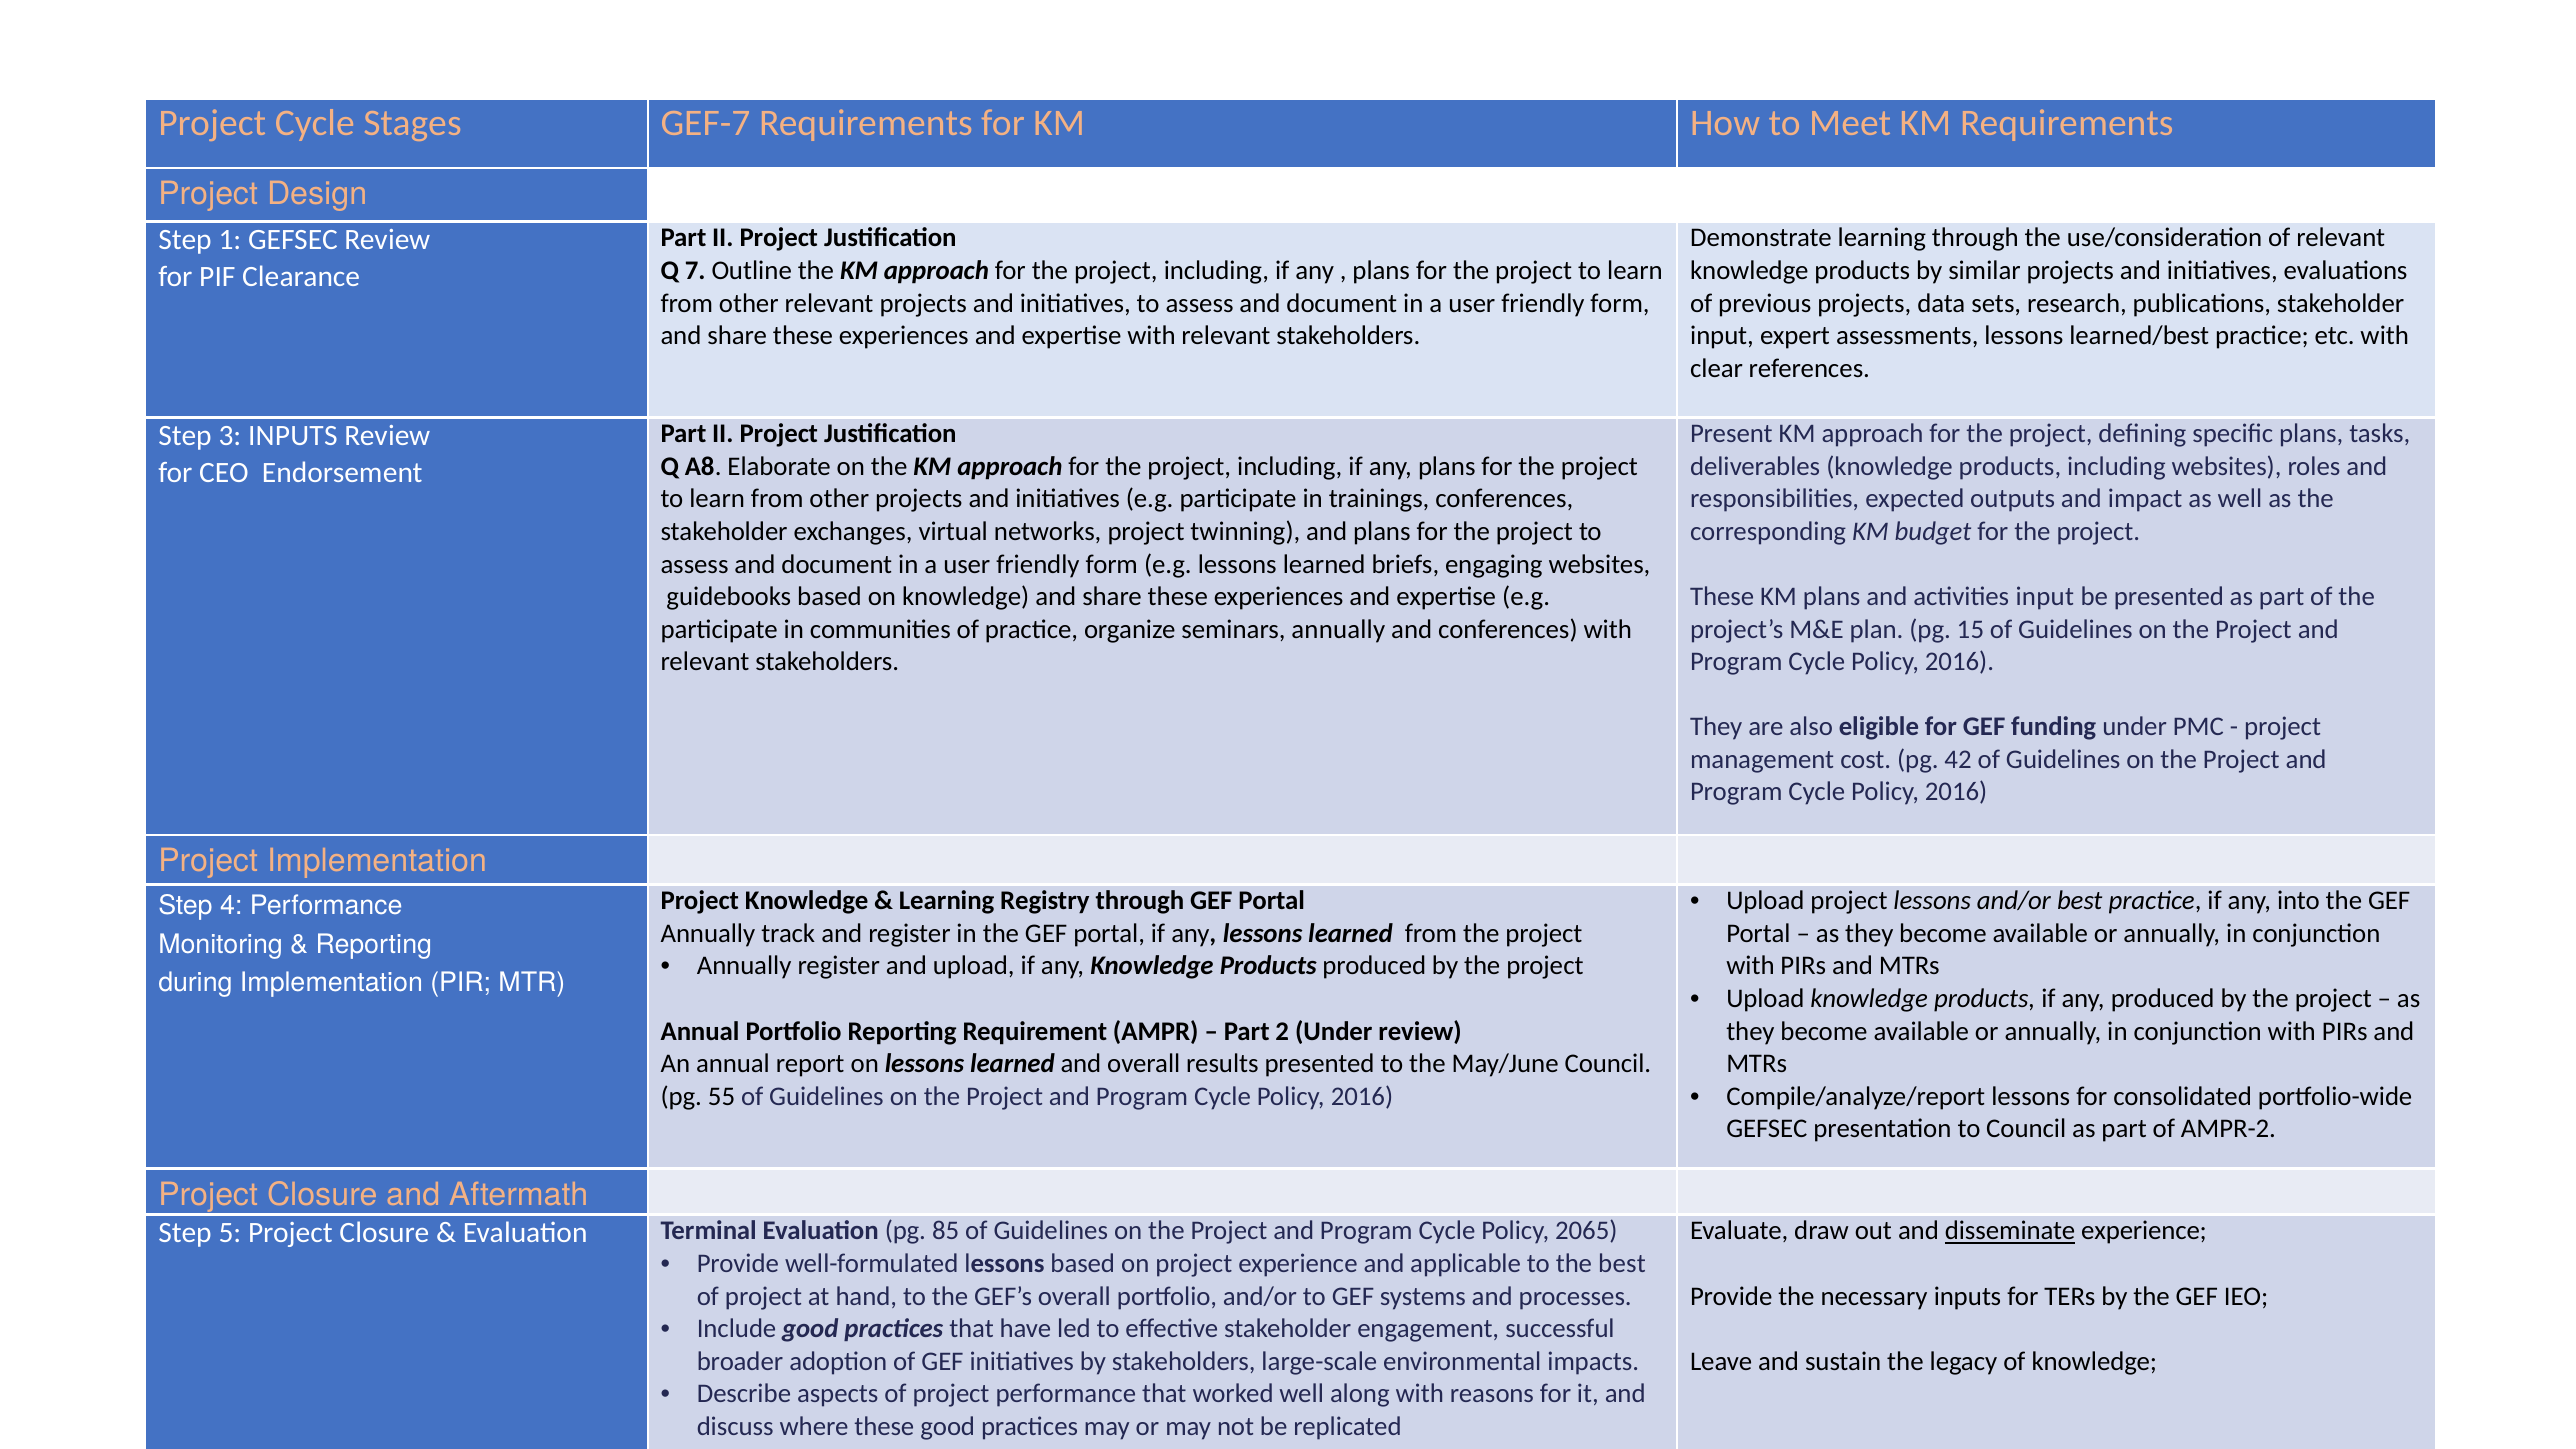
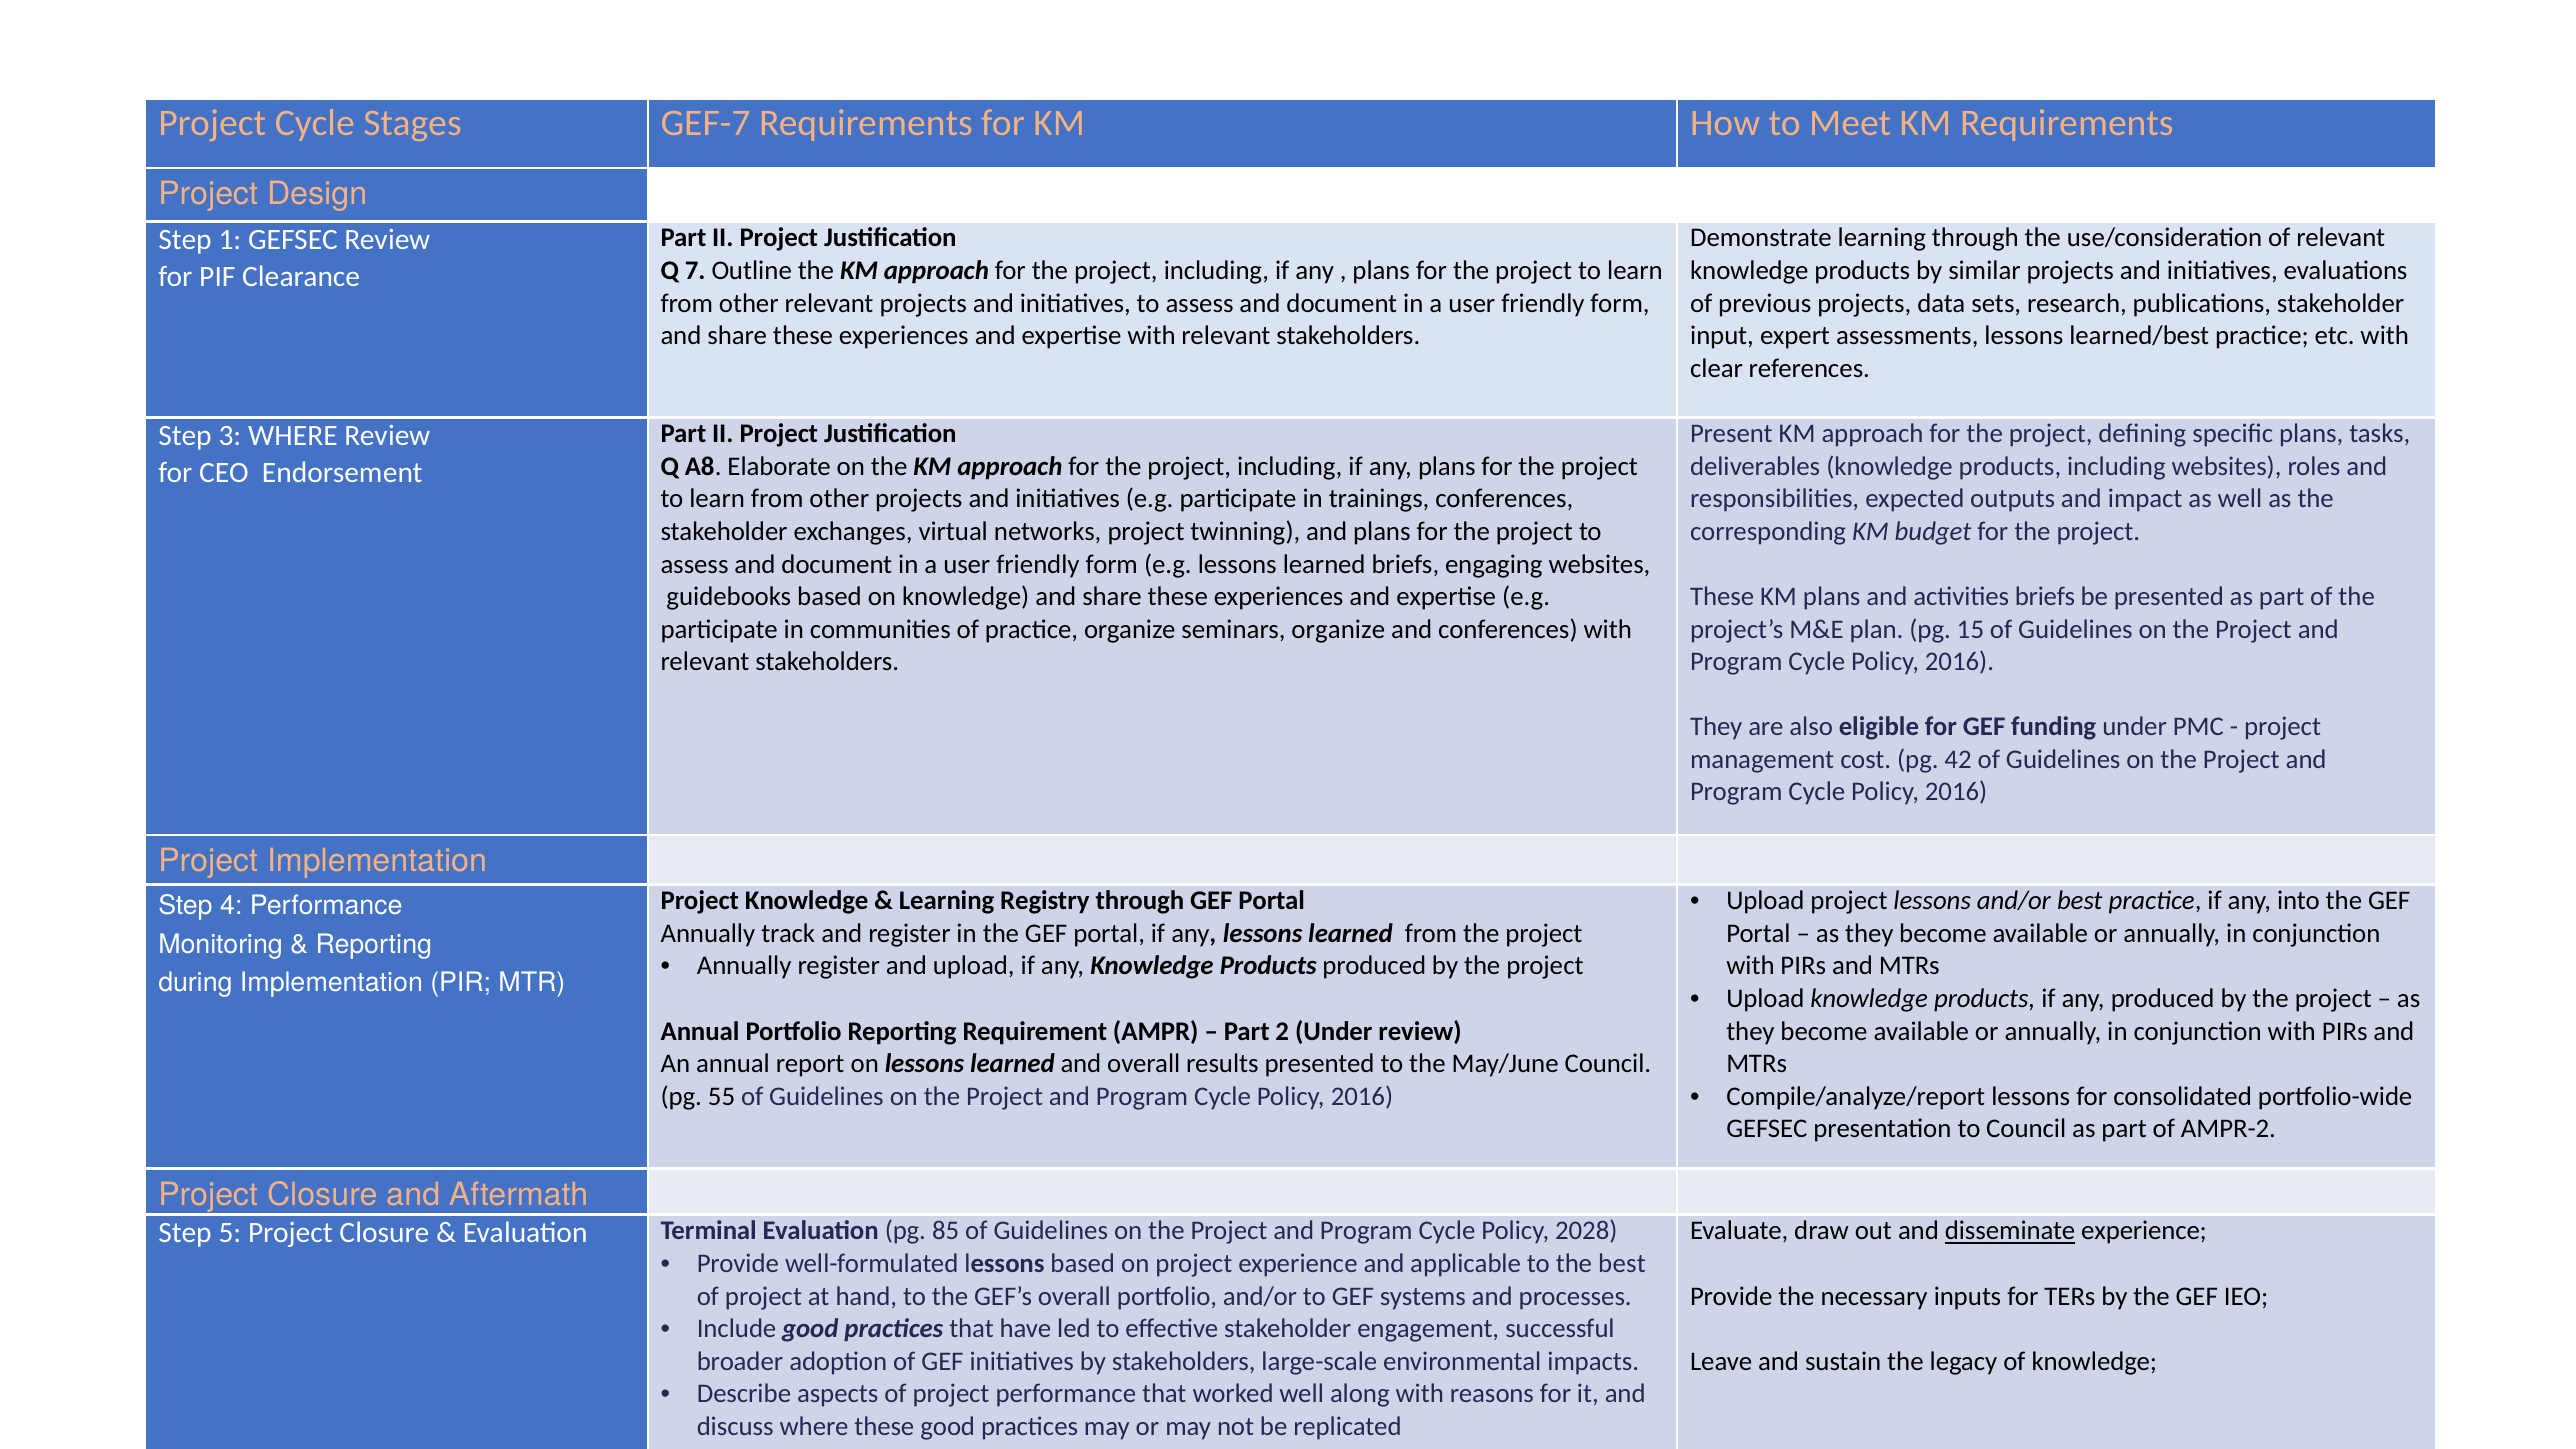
3 INPUTS: INPUTS -> WHERE
activities input: input -> briefs
seminars annually: annually -> organize
2065: 2065 -> 2028
